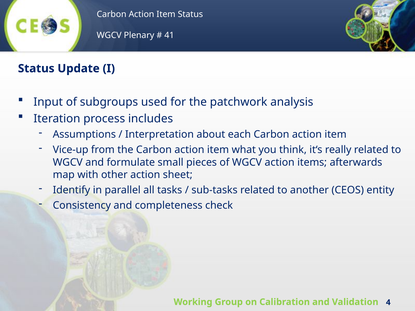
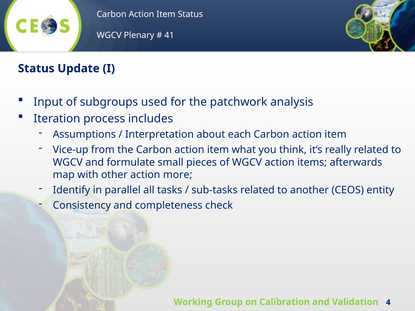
sheet: sheet -> more
